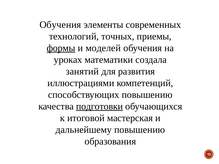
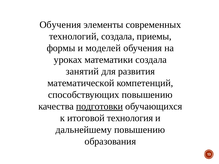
технологий точных: точных -> создала
формы underline: present -> none
иллюстрациями: иллюстрациями -> математической
мастерская: мастерская -> технология
